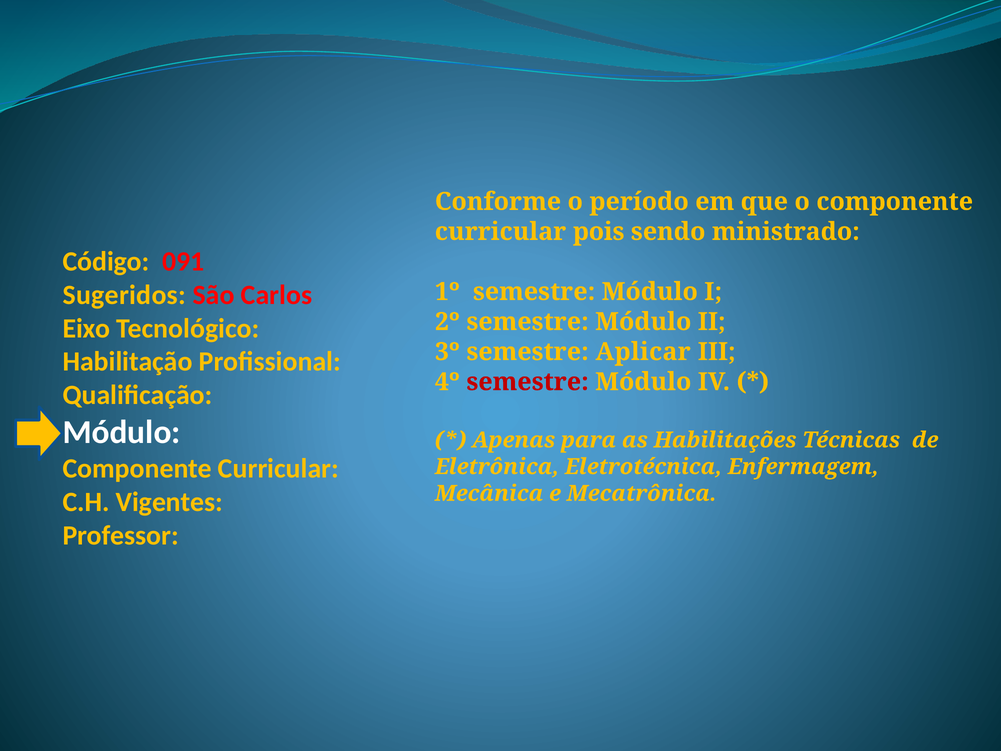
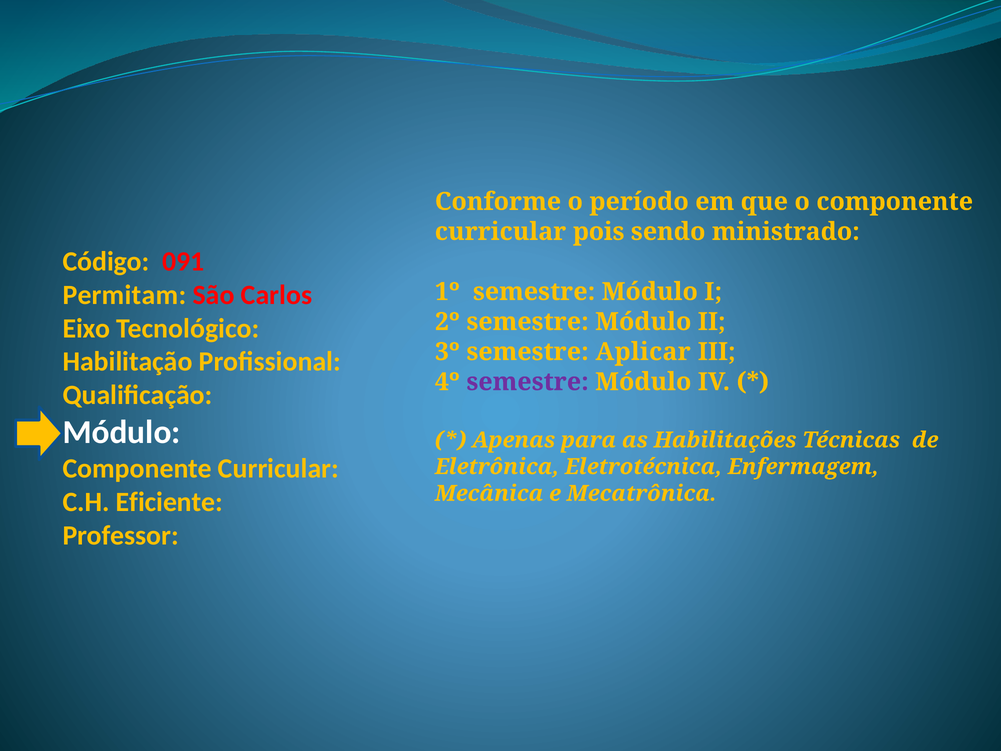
Sugeridos: Sugeridos -> Permitam
semestre at (528, 382) colour: red -> purple
Vigentes: Vigentes -> Eficiente
